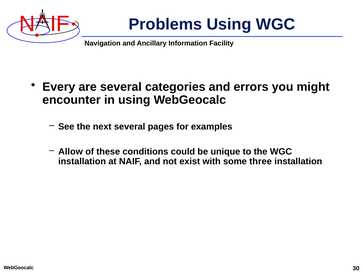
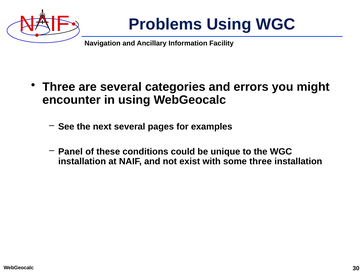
Every at (59, 87): Every -> Three
Allow: Allow -> Panel
